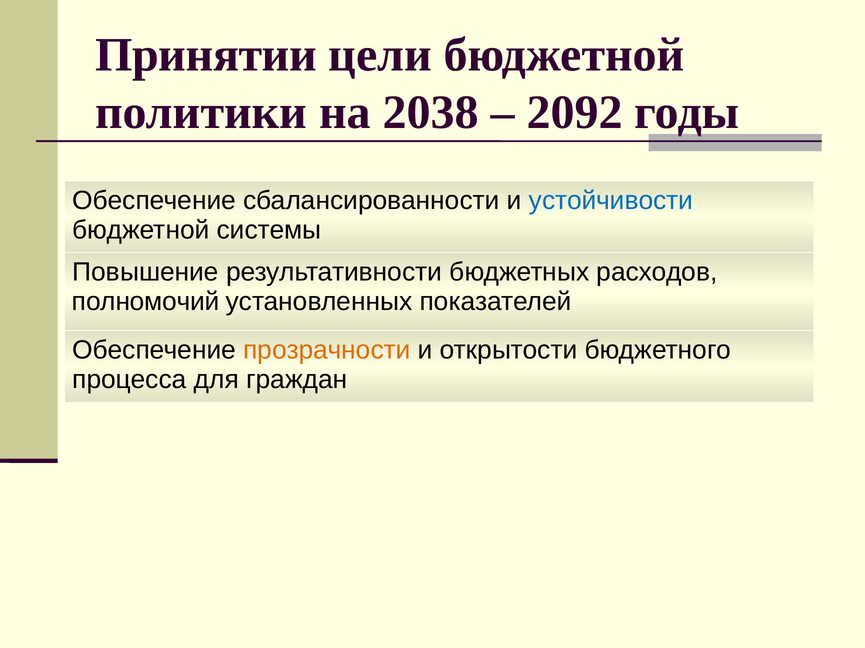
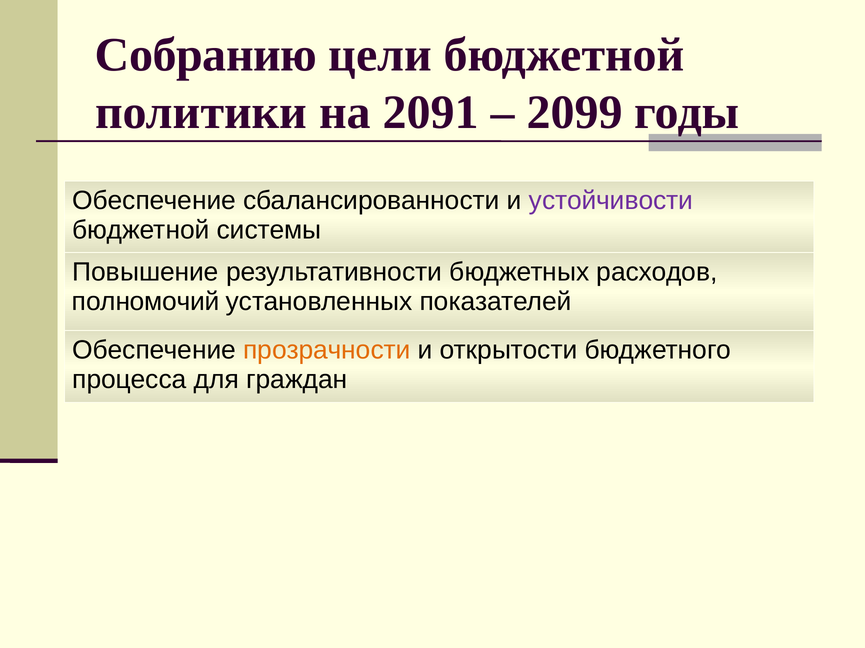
Принятии: Принятии -> Собранию
2038: 2038 -> 2091
2092: 2092 -> 2099
устойчивости colour: blue -> purple
